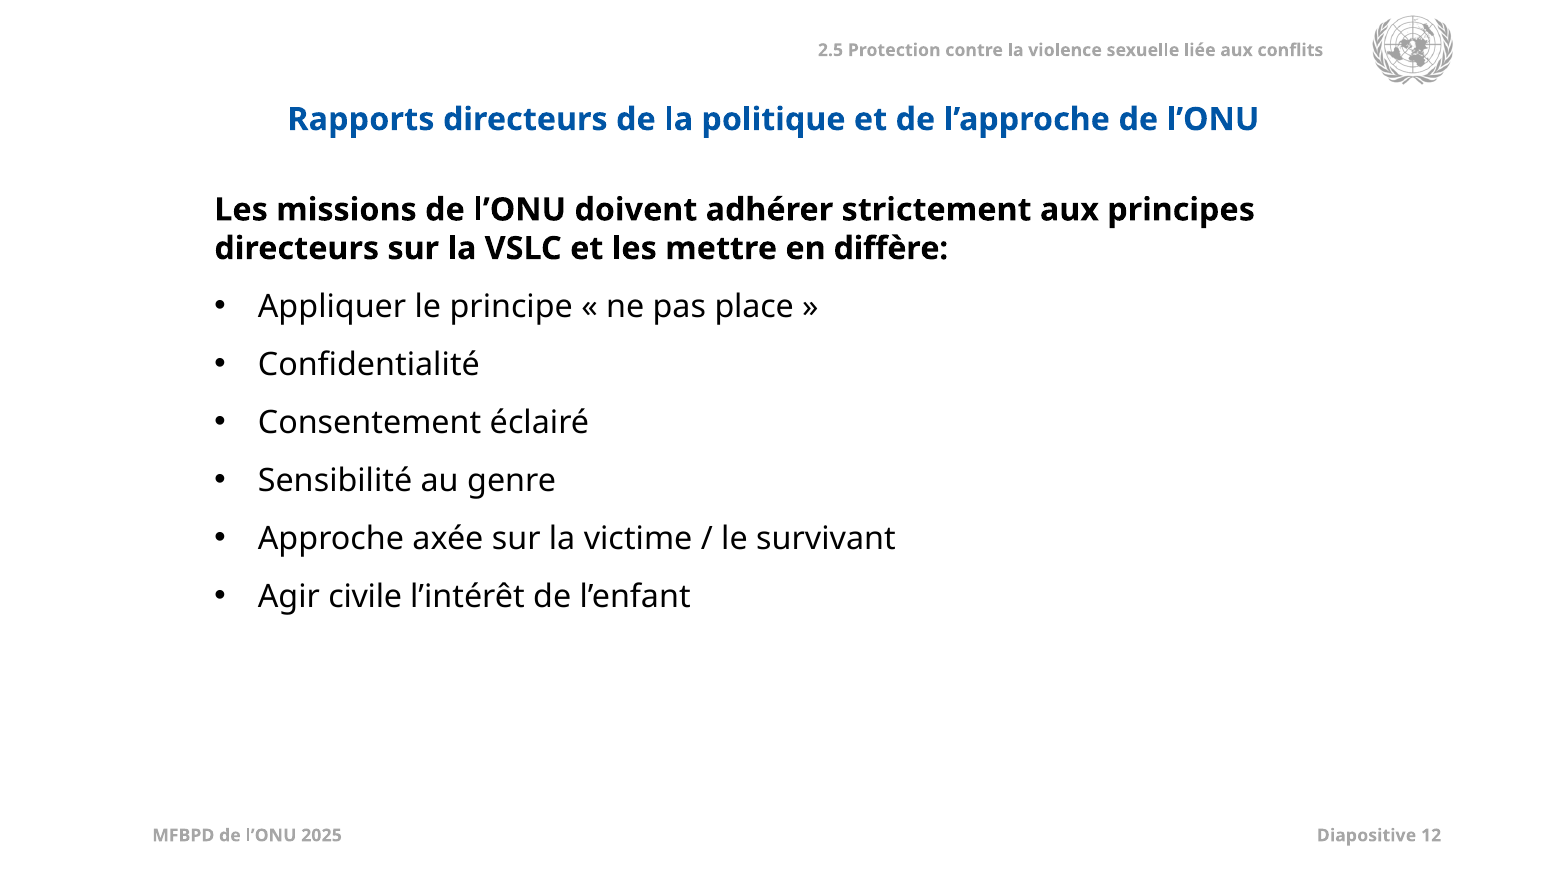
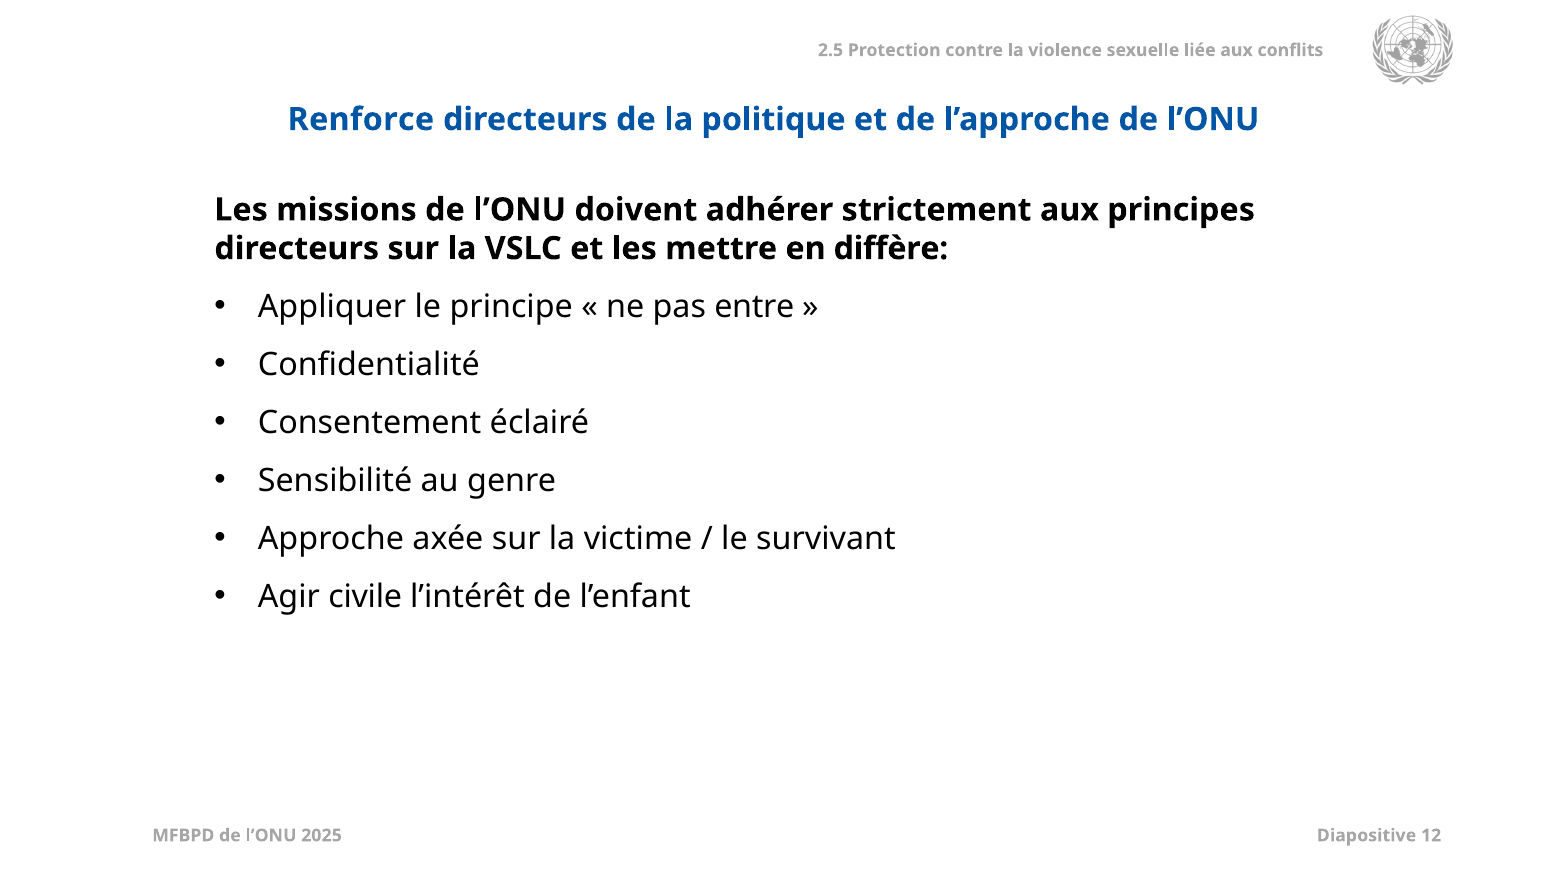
Rapports: Rapports -> Renforce
place: place -> entre
